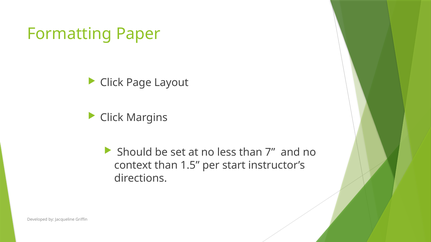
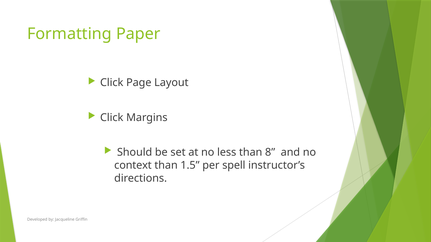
7: 7 -> 8
start: start -> spell
